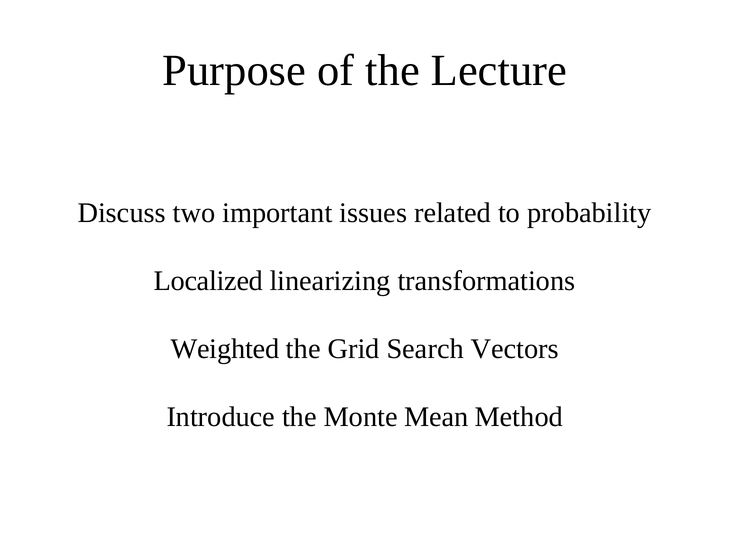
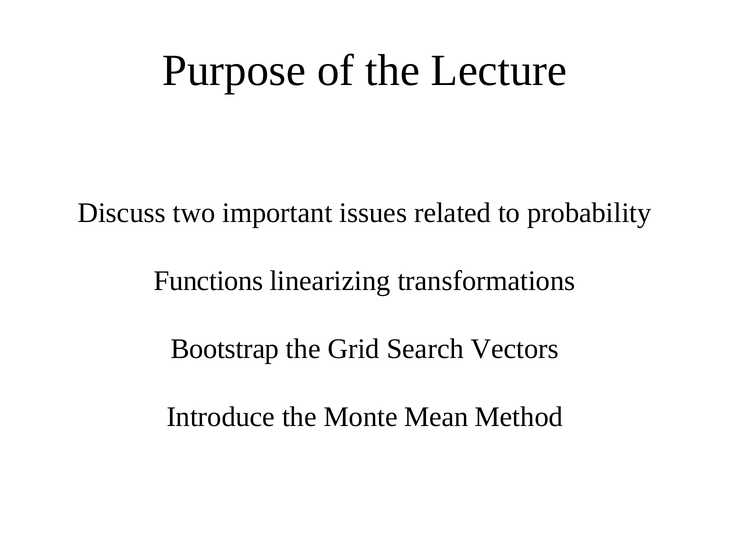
Localized: Localized -> Functions
Weighted: Weighted -> Bootstrap
